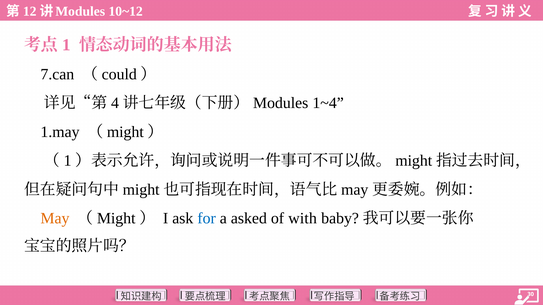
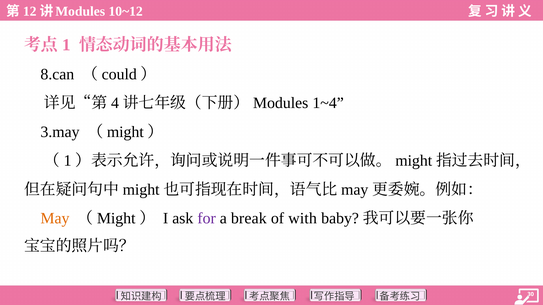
7.can: 7.can -> 8.can
1.may: 1.may -> 3.may
for colour: blue -> purple
asked: asked -> break
